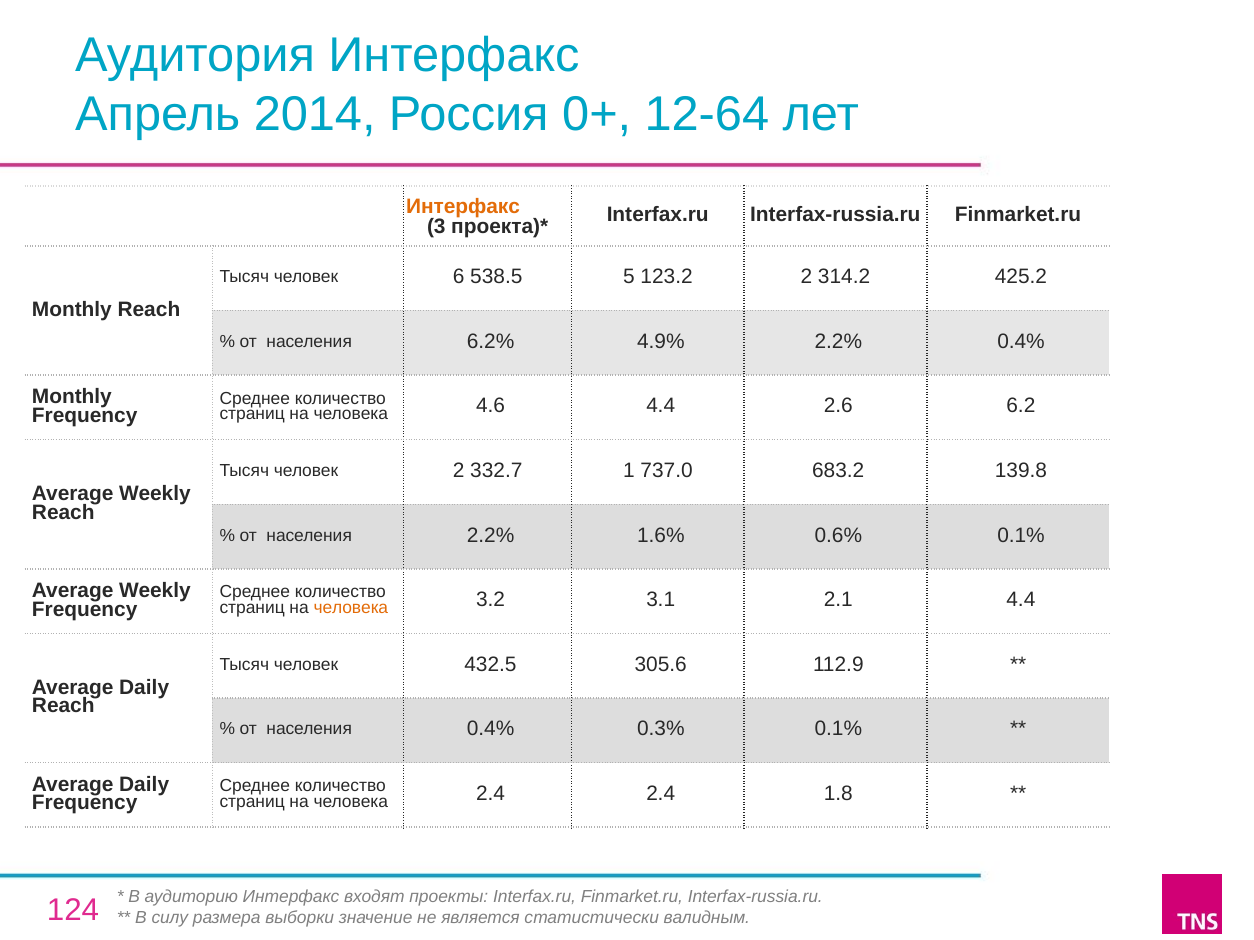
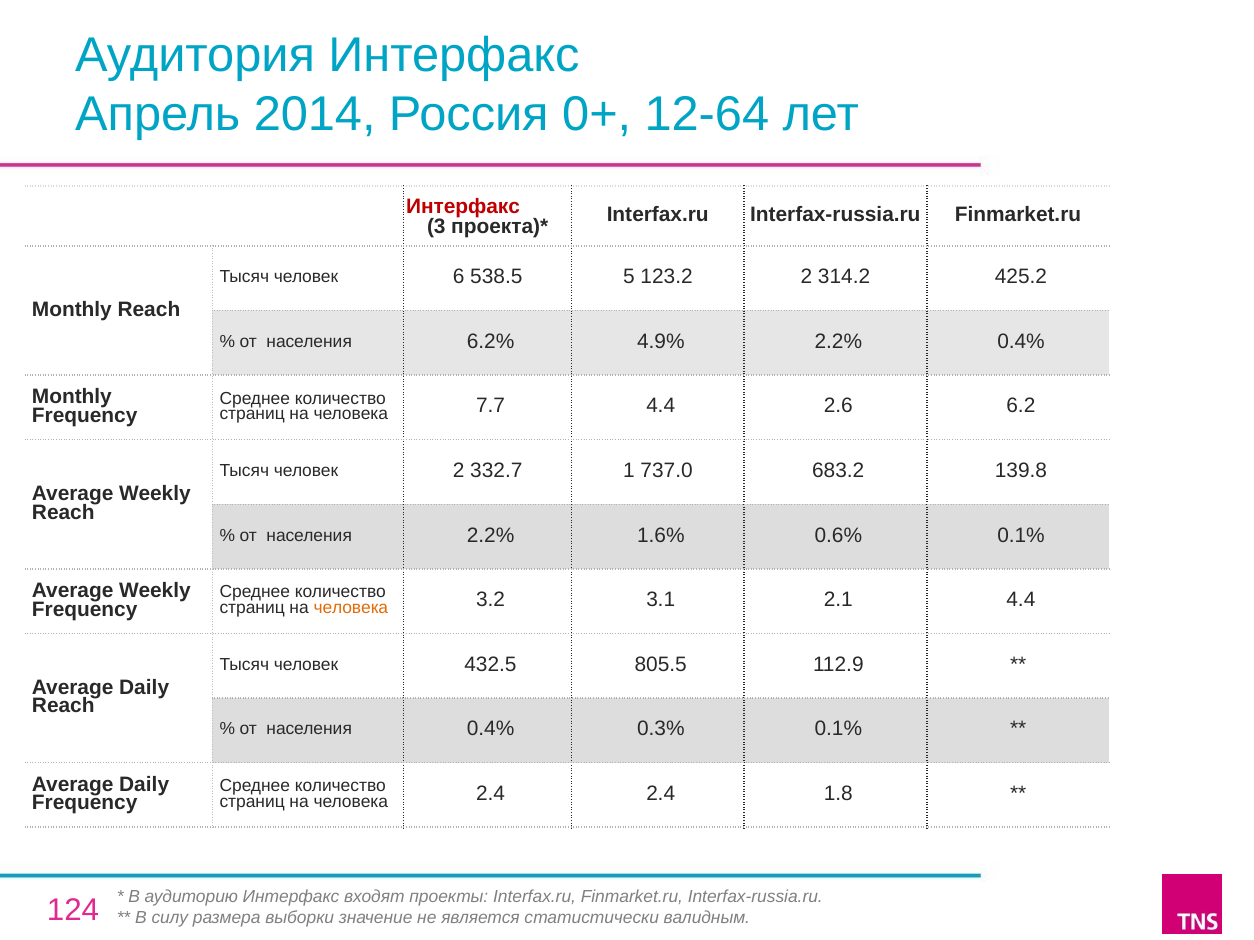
Интерфакс at (463, 207) colour: orange -> red
4.6: 4.6 -> 7.7
305.6: 305.6 -> 805.5
